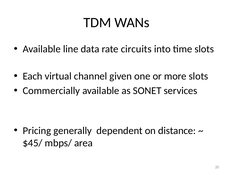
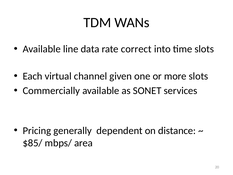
circuits: circuits -> correct
$45/: $45/ -> $85/
